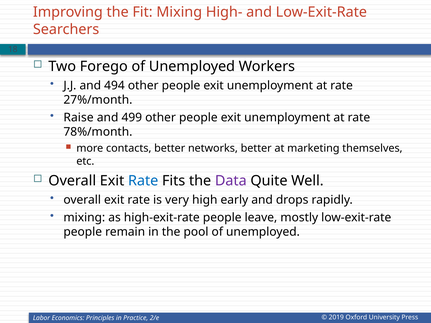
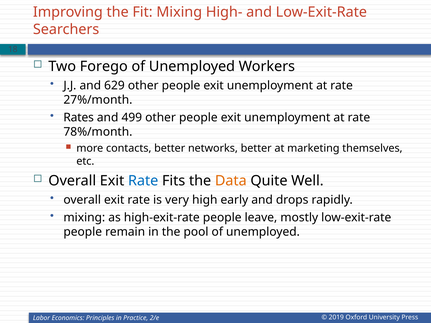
494: 494 -> 629
Raise: Raise -> Rates
Data colour: purple -> orange
